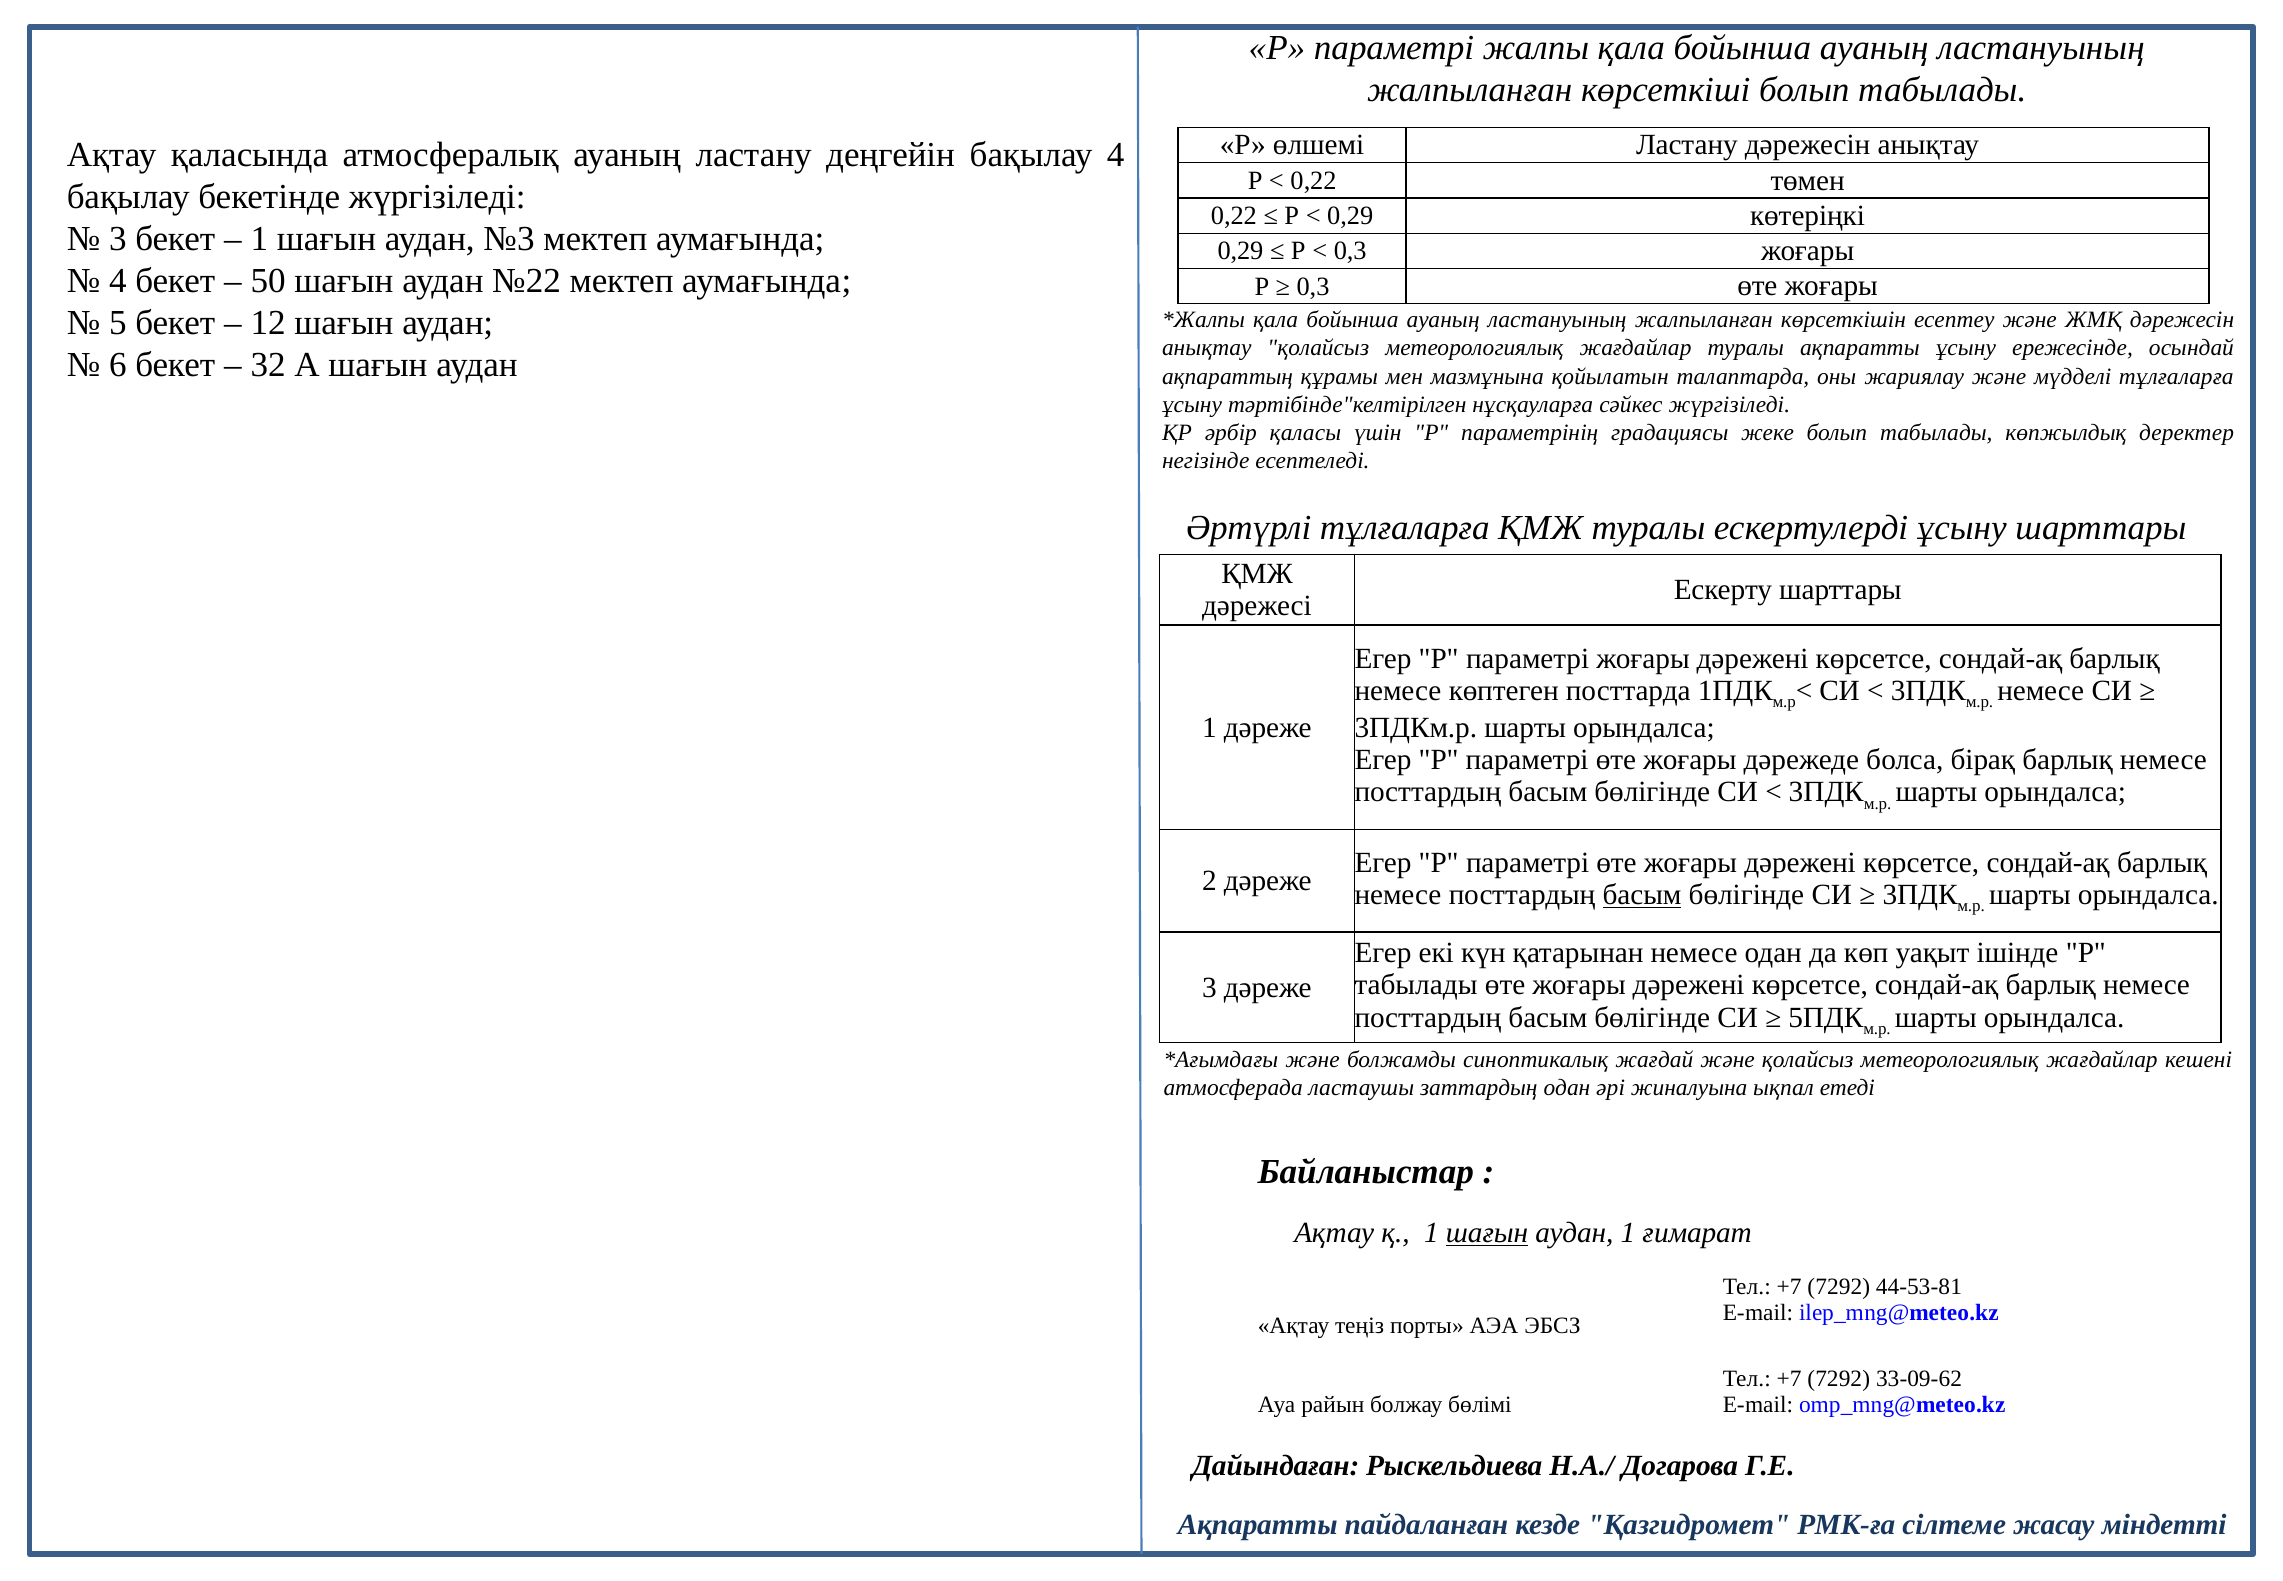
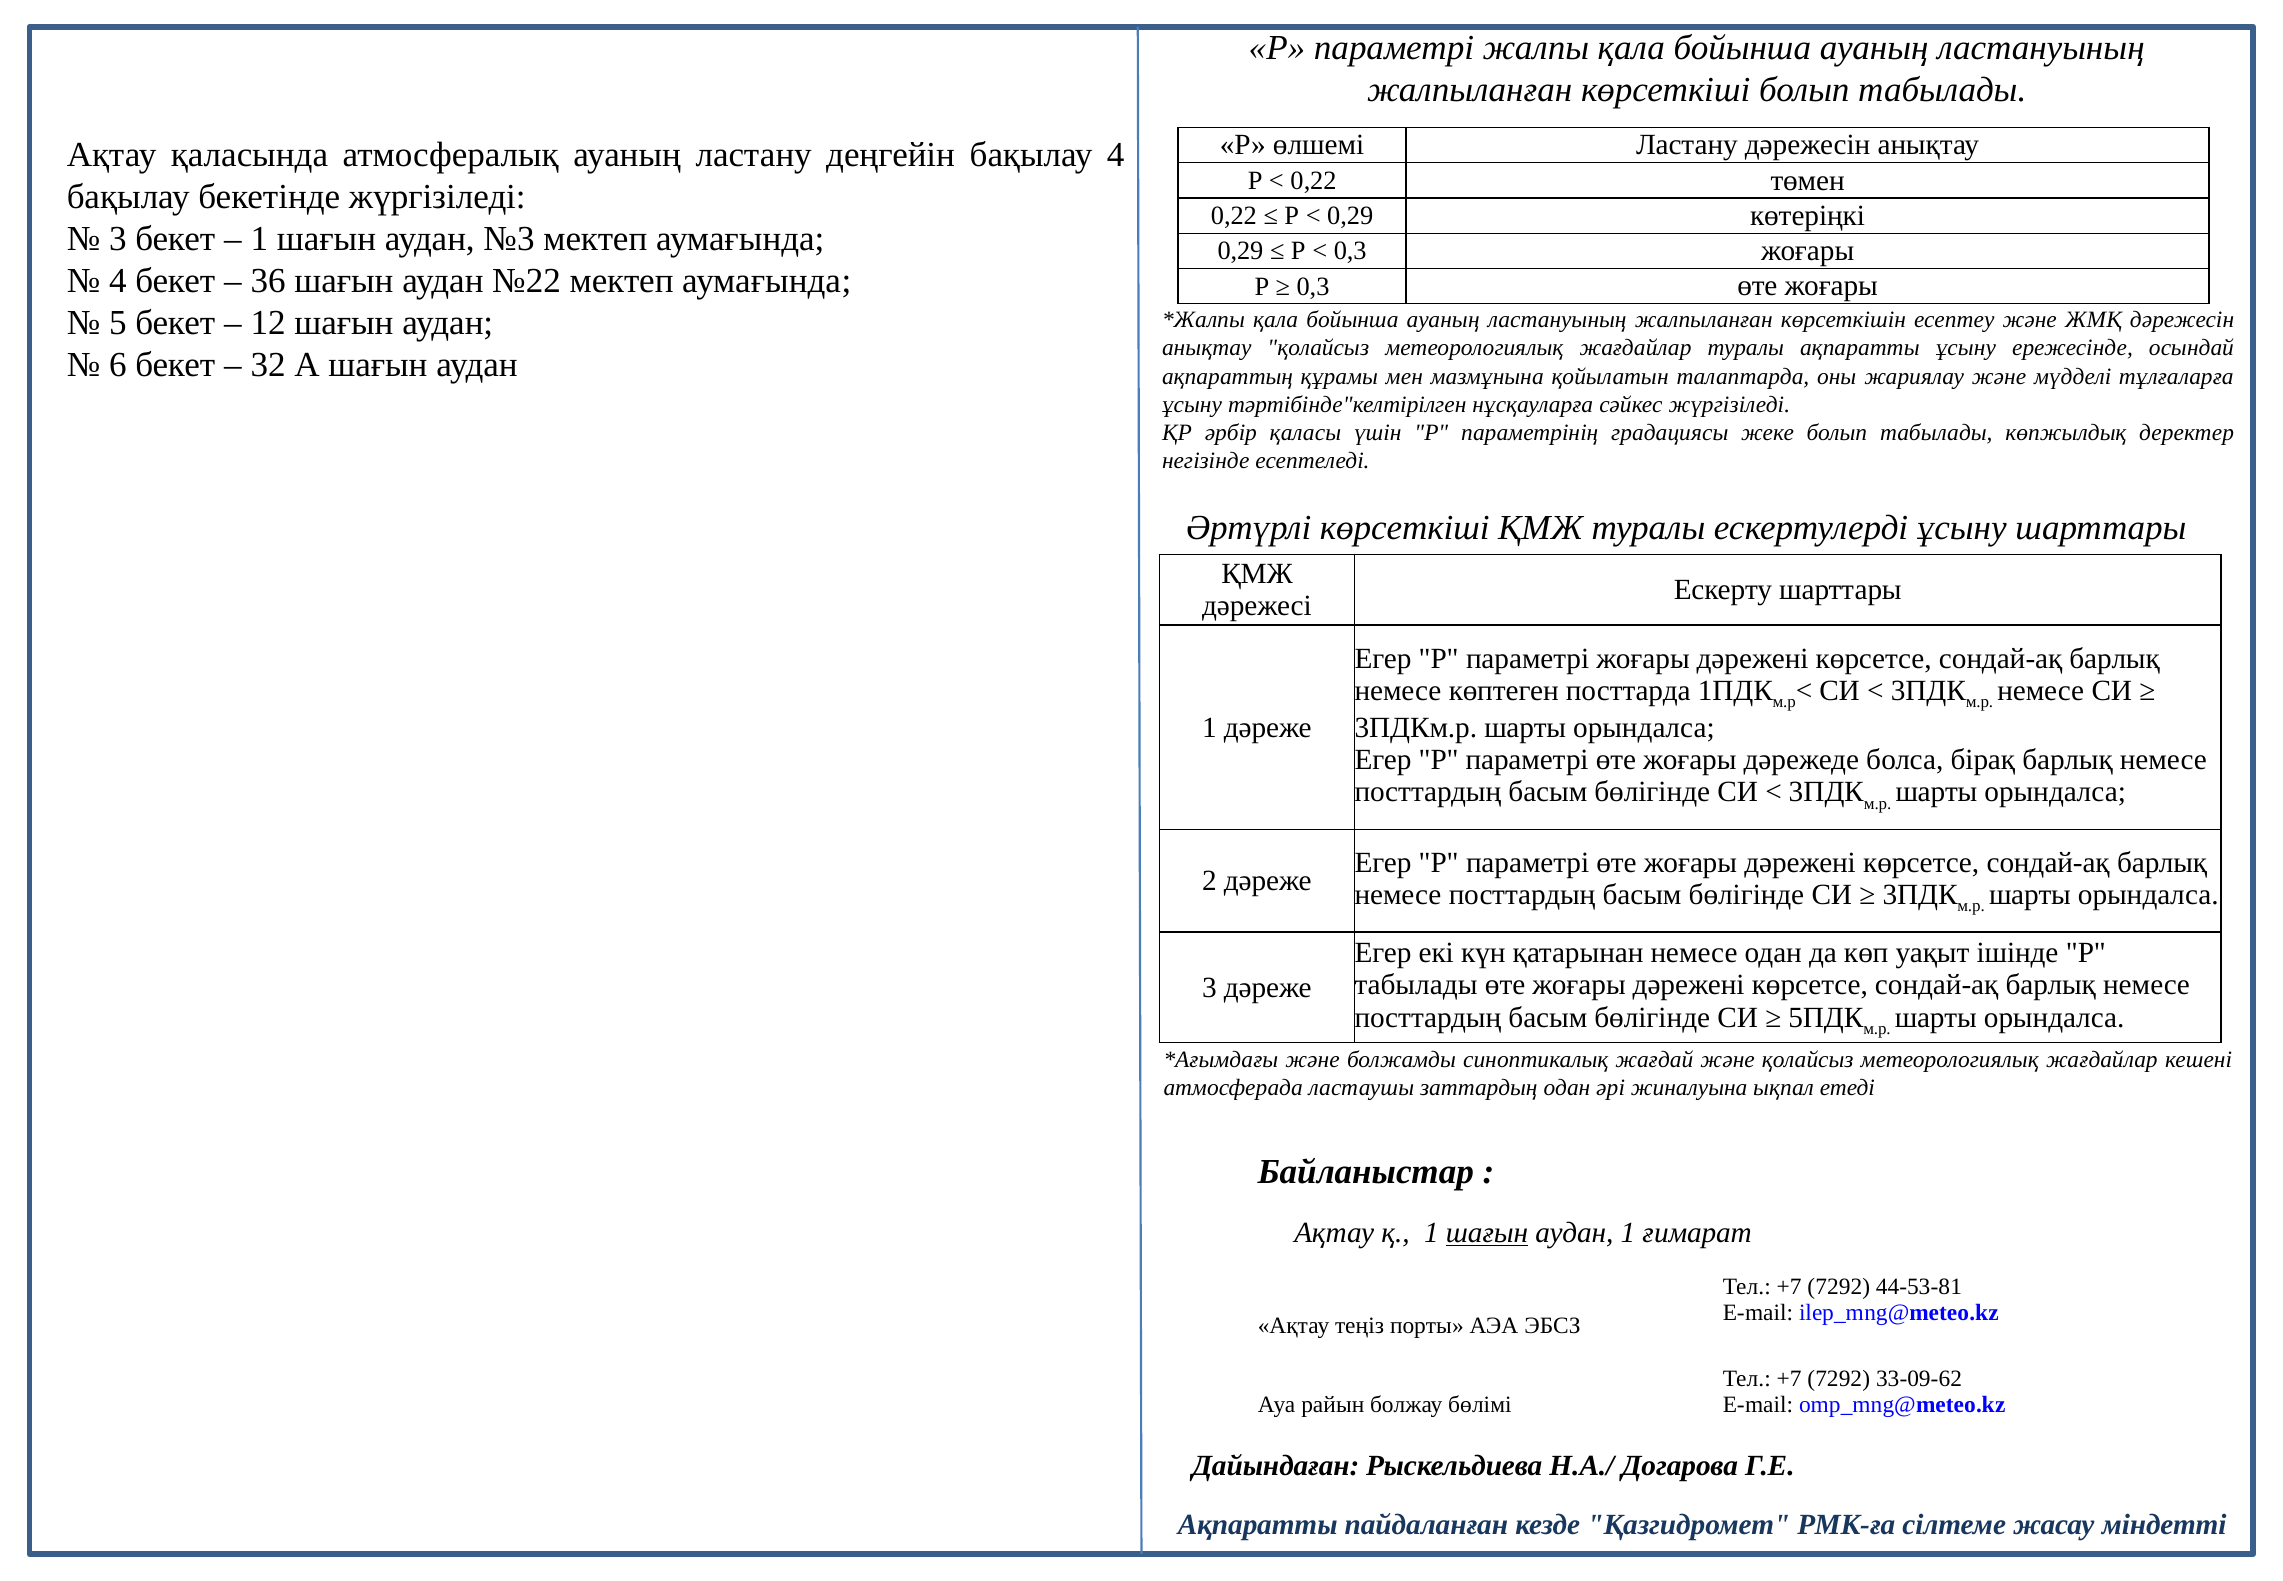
50: 50 -> 36
Әртүрлі тұлғаларға: тұлғаларға -> көрсеткіші
басым at (1642, 895) underline: present -> none
